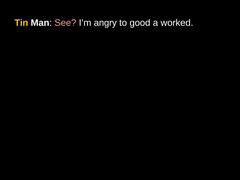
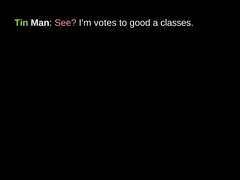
Tin colour: yellow -> light green
angry: angry -> votes
worked: worked -> classes
